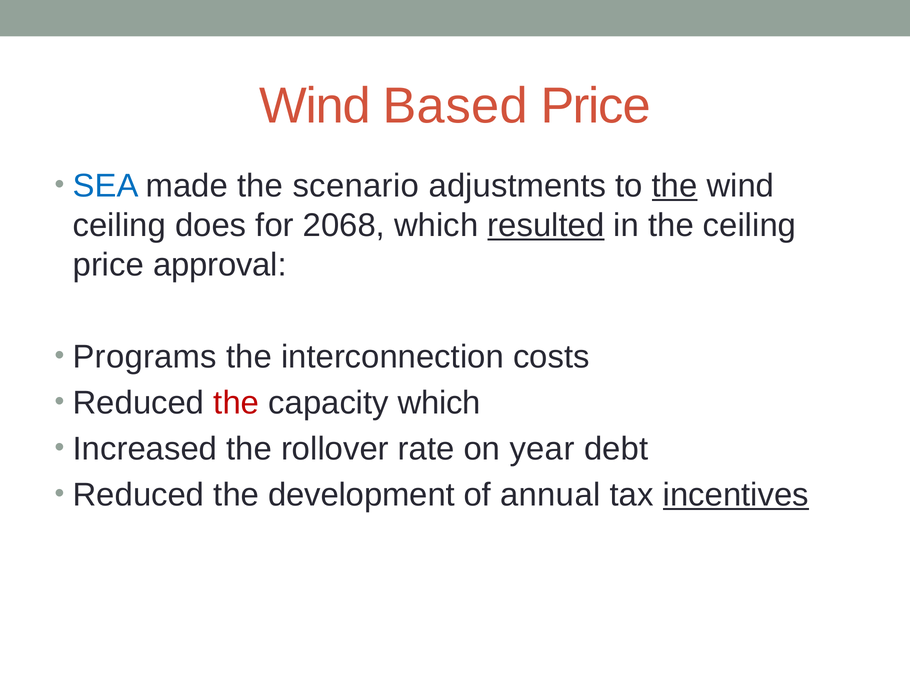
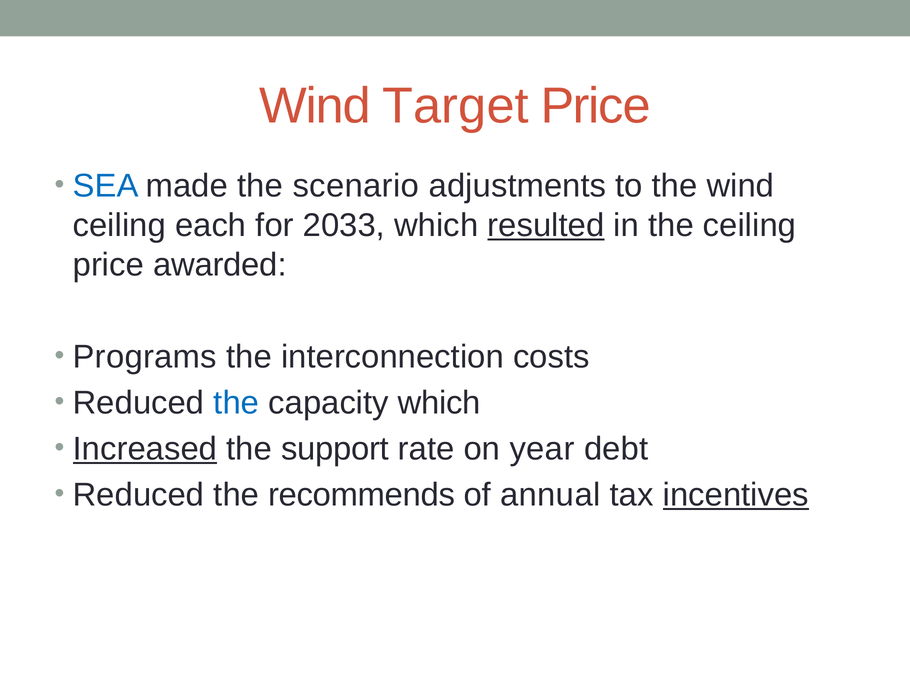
Based: Based -> Target
the at (675, 186) underline: present -> none
does: does -> each
2068: 2068 -> 2033
approval: approval -> awarded
the at (236, 403) colour: red -> blue
Increased underline: none -> present
rollover: rollover -> support
development: development -> recommends
